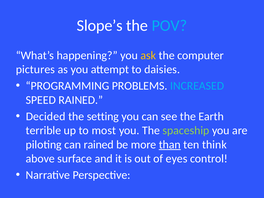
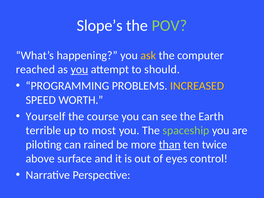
POV colour: light blue -> light green
pictures: pictures -> reached
you at (79, 69) underline: none -> present
daisies: daisies -> should
INCREASED colour: light blue -> yellow
SPEED RAINED: RAINED -> WORTH
Decided: Decided -> Yourself
setting: setting -> course
think: think -> twice
